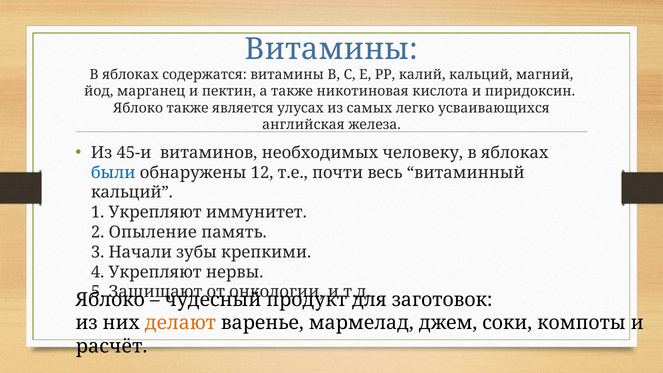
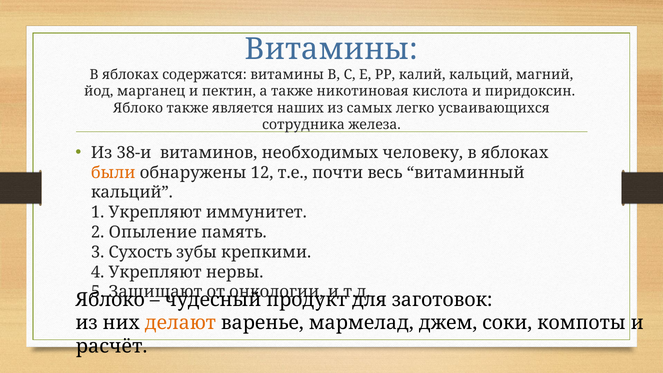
улусах: улусах -> наших
английская: английская -> сотрудника
45-и: 45-и -> 38-и
были colour: blue -> orange
Начали: Начали -> Сухость
